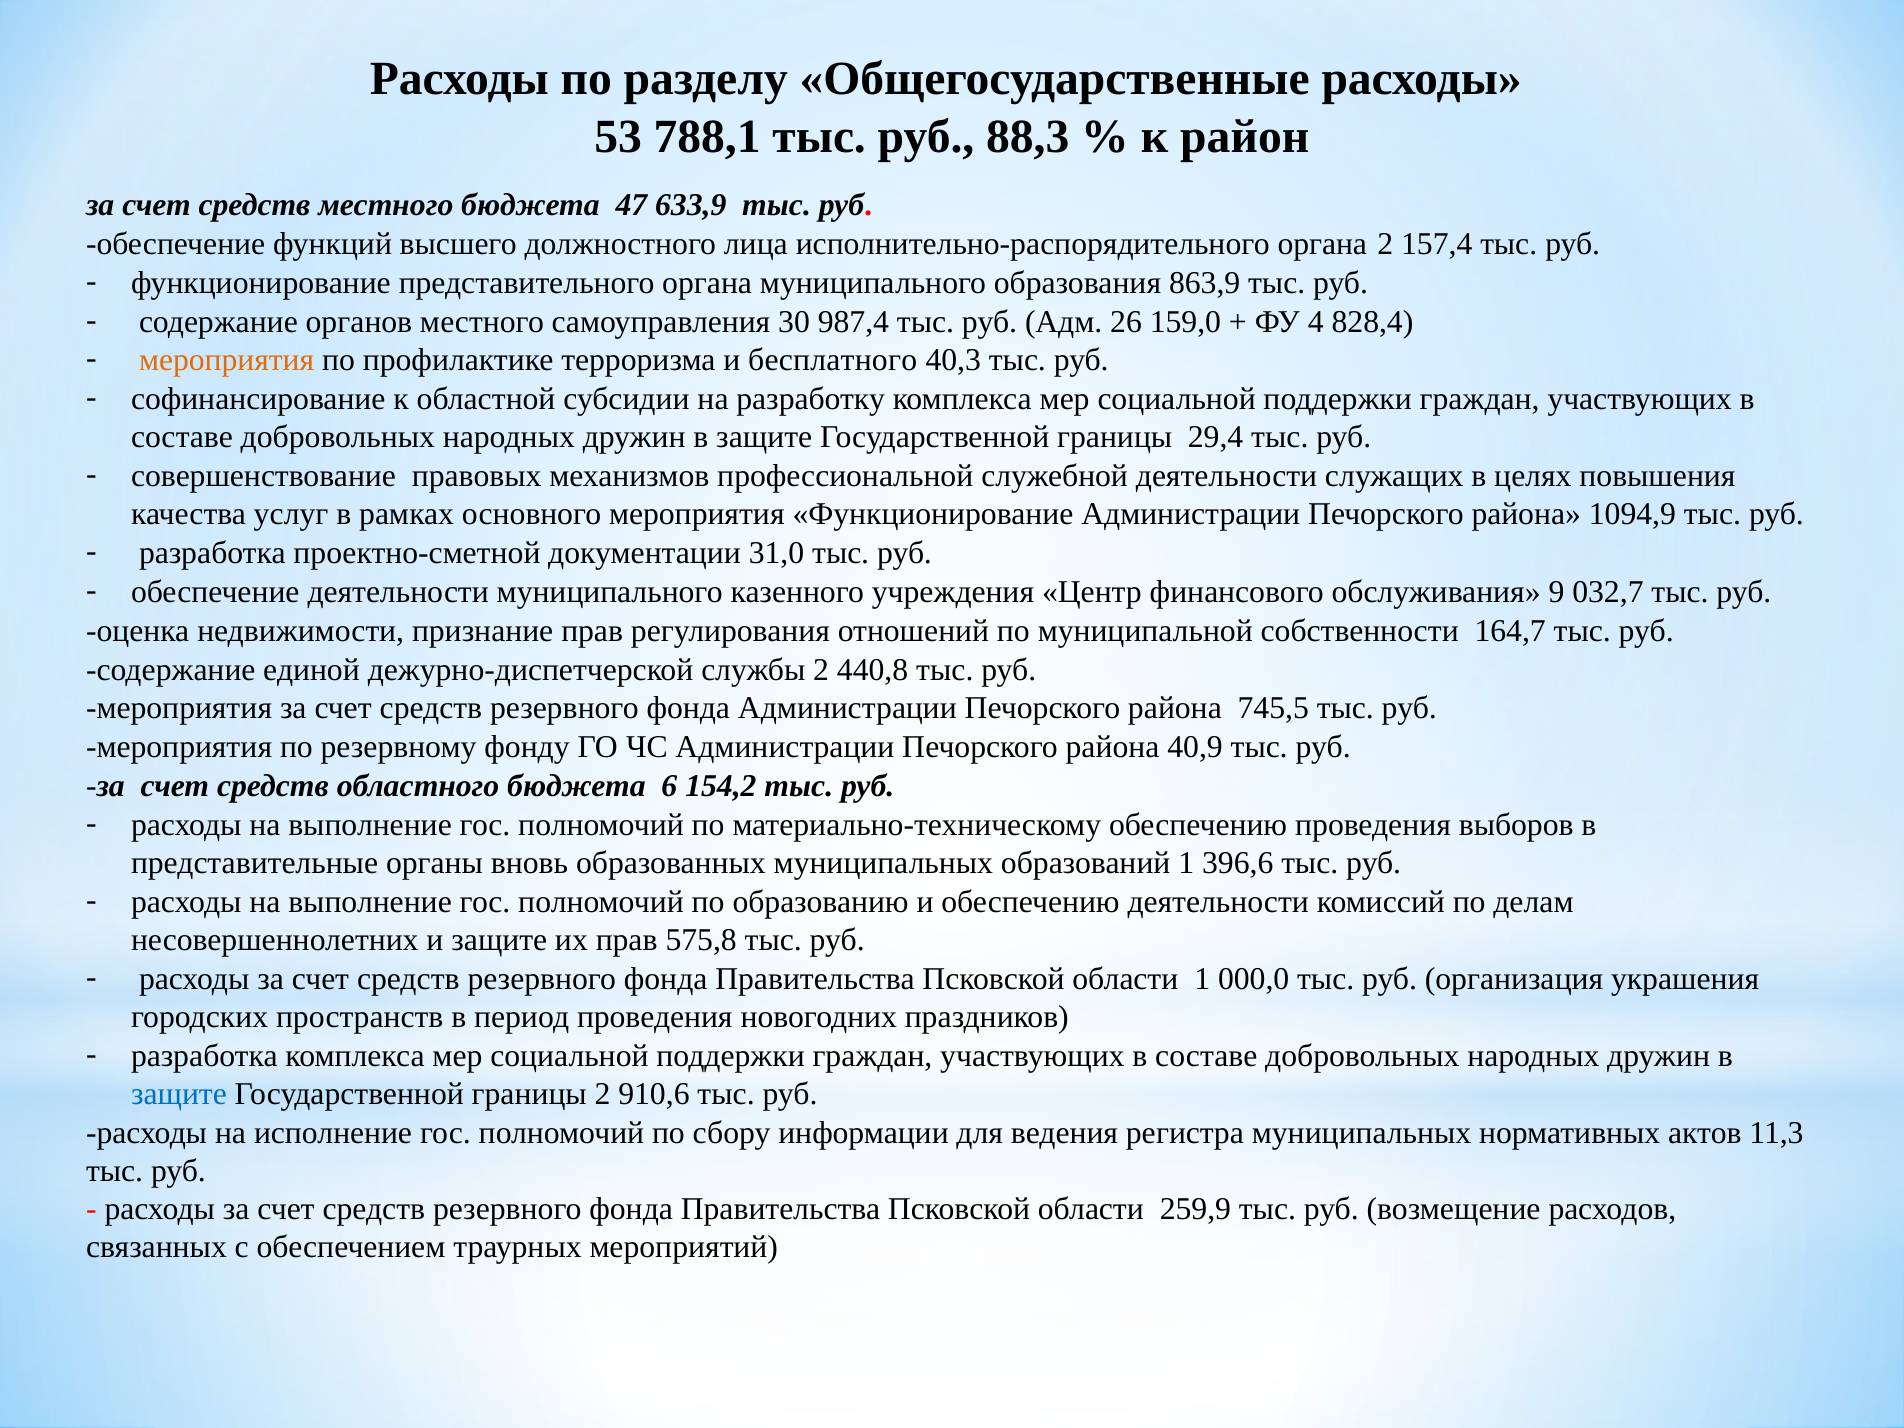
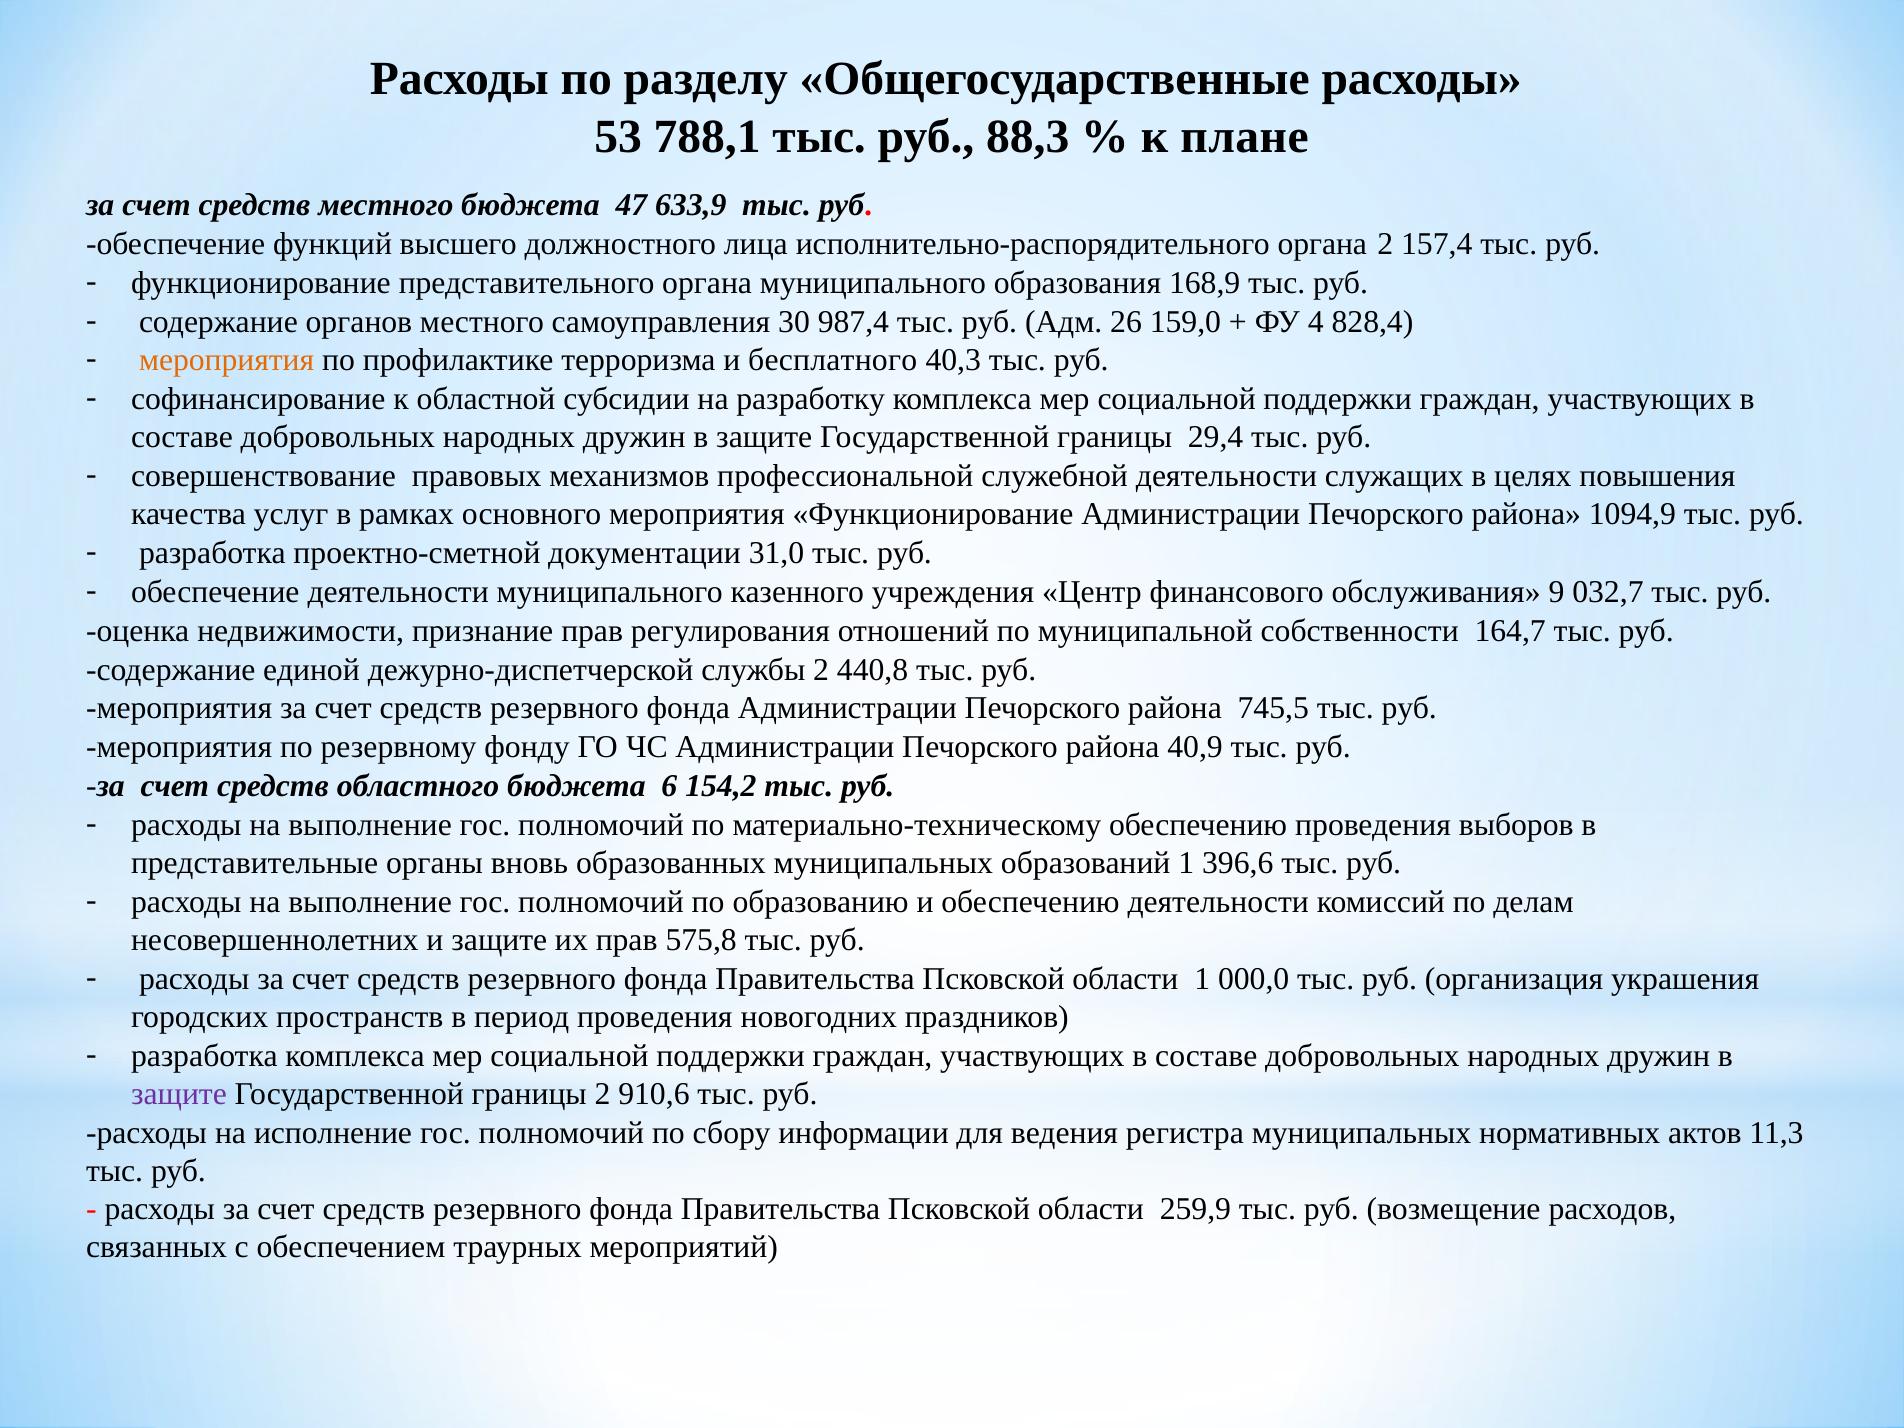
район: район -> плане
863,9: 863,9 -> 168,9
защите at (179, 1094) colour: blue -> purple
